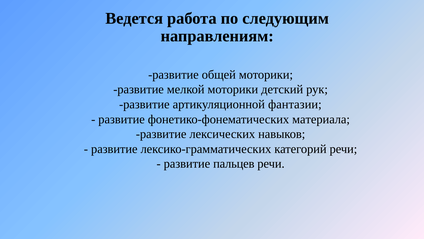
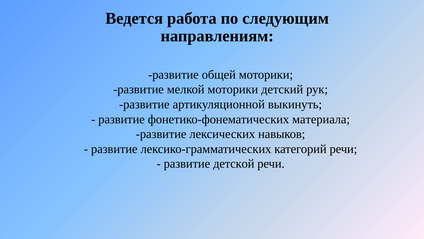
фантазии: фантазии -> выкинуть
пальцев: пальцев -> детской
